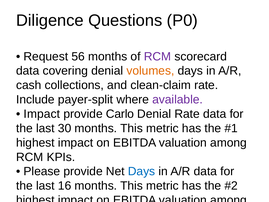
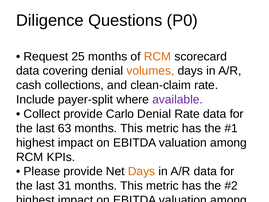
56: 56 -> 25
RCM at (158, 56) colour: purple -> orange
Impact at (42, 114): Impact -> Collect
30: 30 -> 63
Days at (142, 171) colour: blue -> orange
16: 16 -> 31
